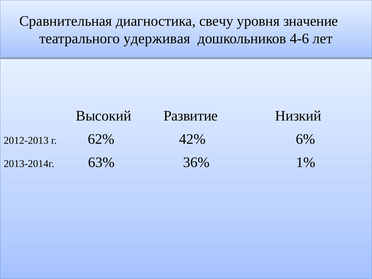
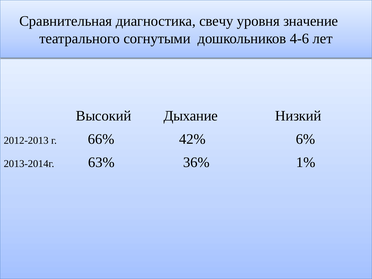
удерживая: удерживая -> согнутыми
Развитие: Развитие -> Дыхание
62%: 62% -> 66%
